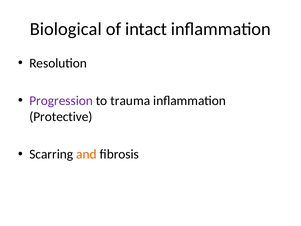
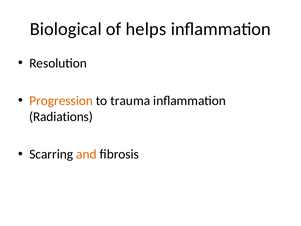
intact: intact -> helps
Progression colour: purple -> orange
Protective: Protective -> Radiations
